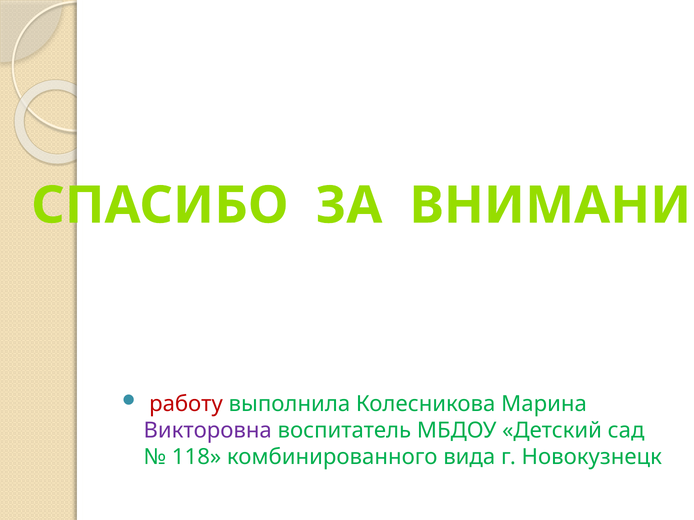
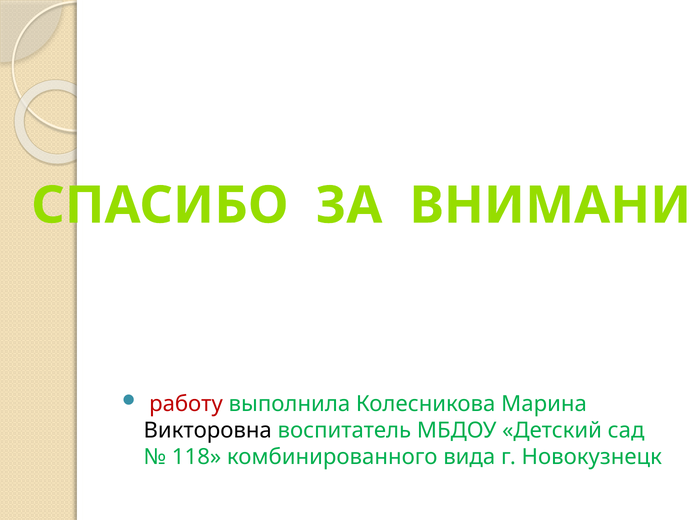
Викторовна colour: purple -> black
